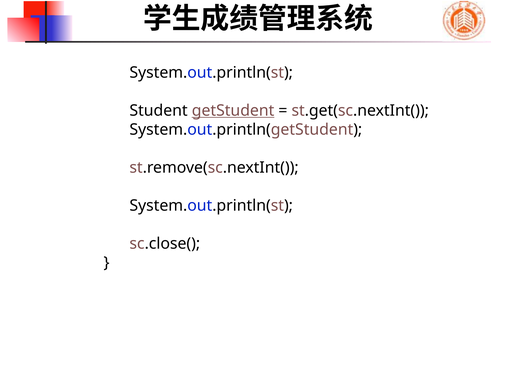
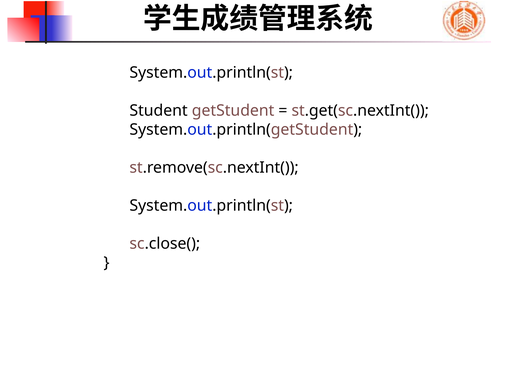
getStudent underline: present -> none
